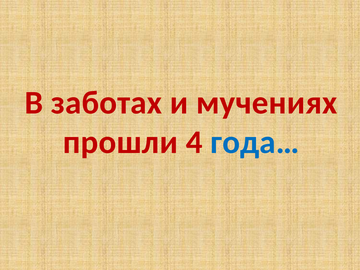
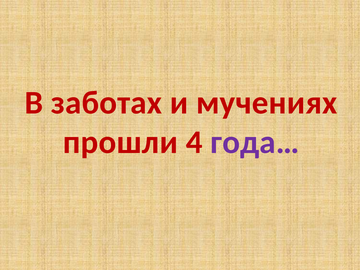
года… colour: blue -> purple
